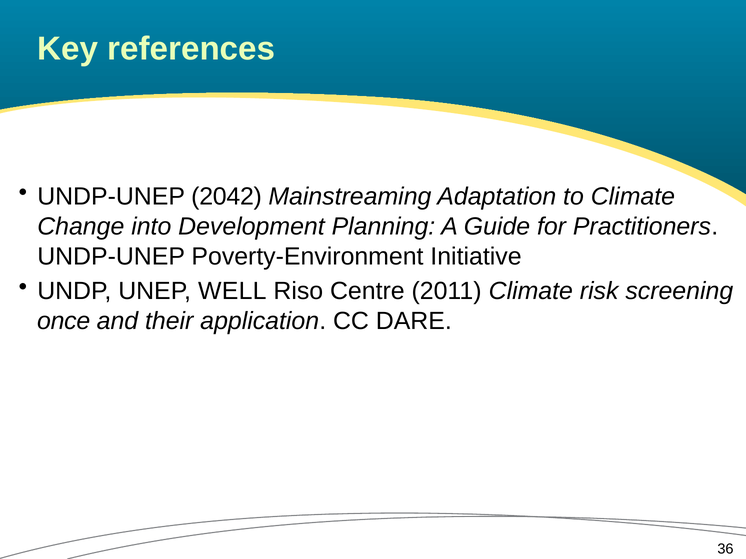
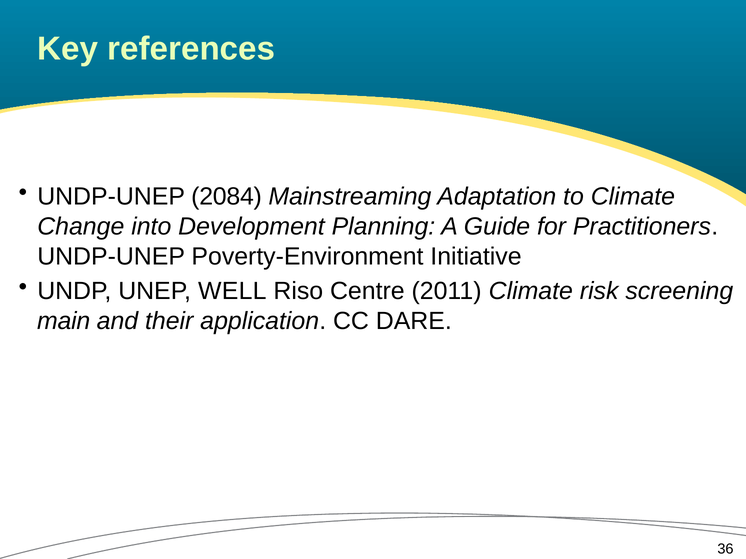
2042: 2042 -> 2084
once: once -> main
